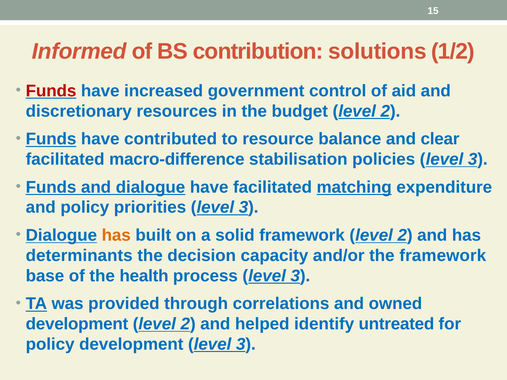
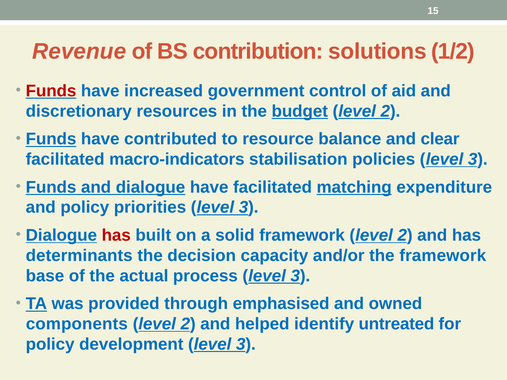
Informed: Informed -> Revenue
budget underline: none -> present
macro-difference: macro-difference -> macro-indicators
has at (116, 235) colour: orange -> red
health: health -> actual
correlations: correlations -> emphasised
development at (77, 324): development -> components
